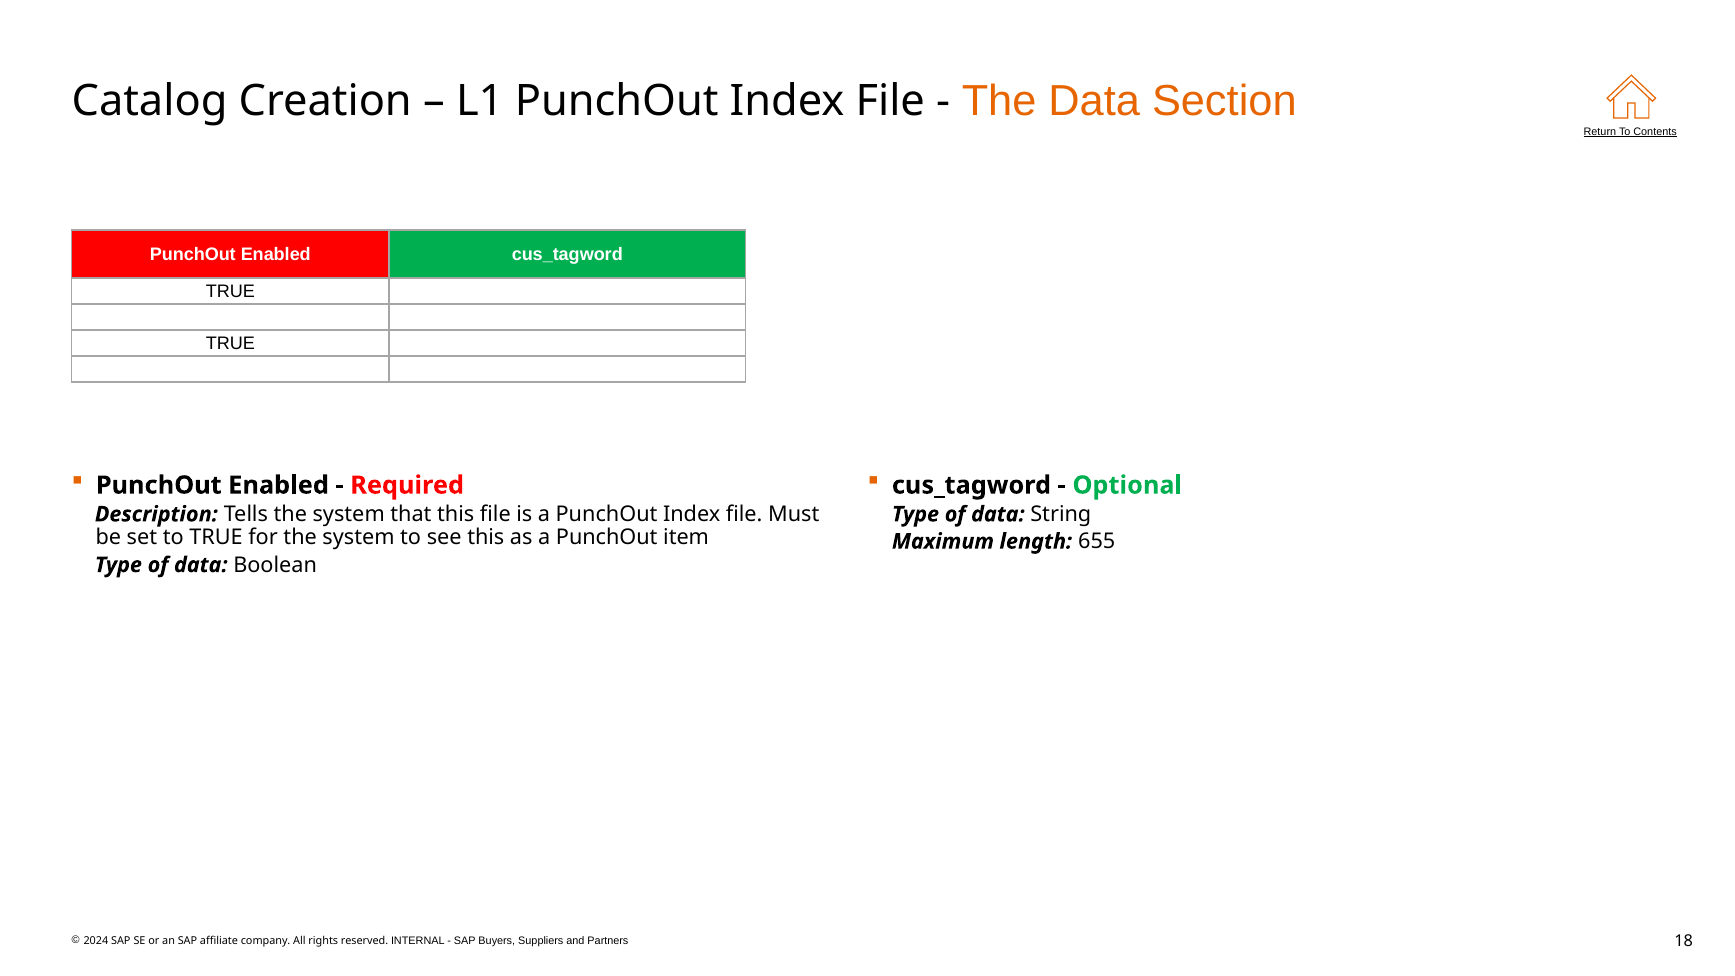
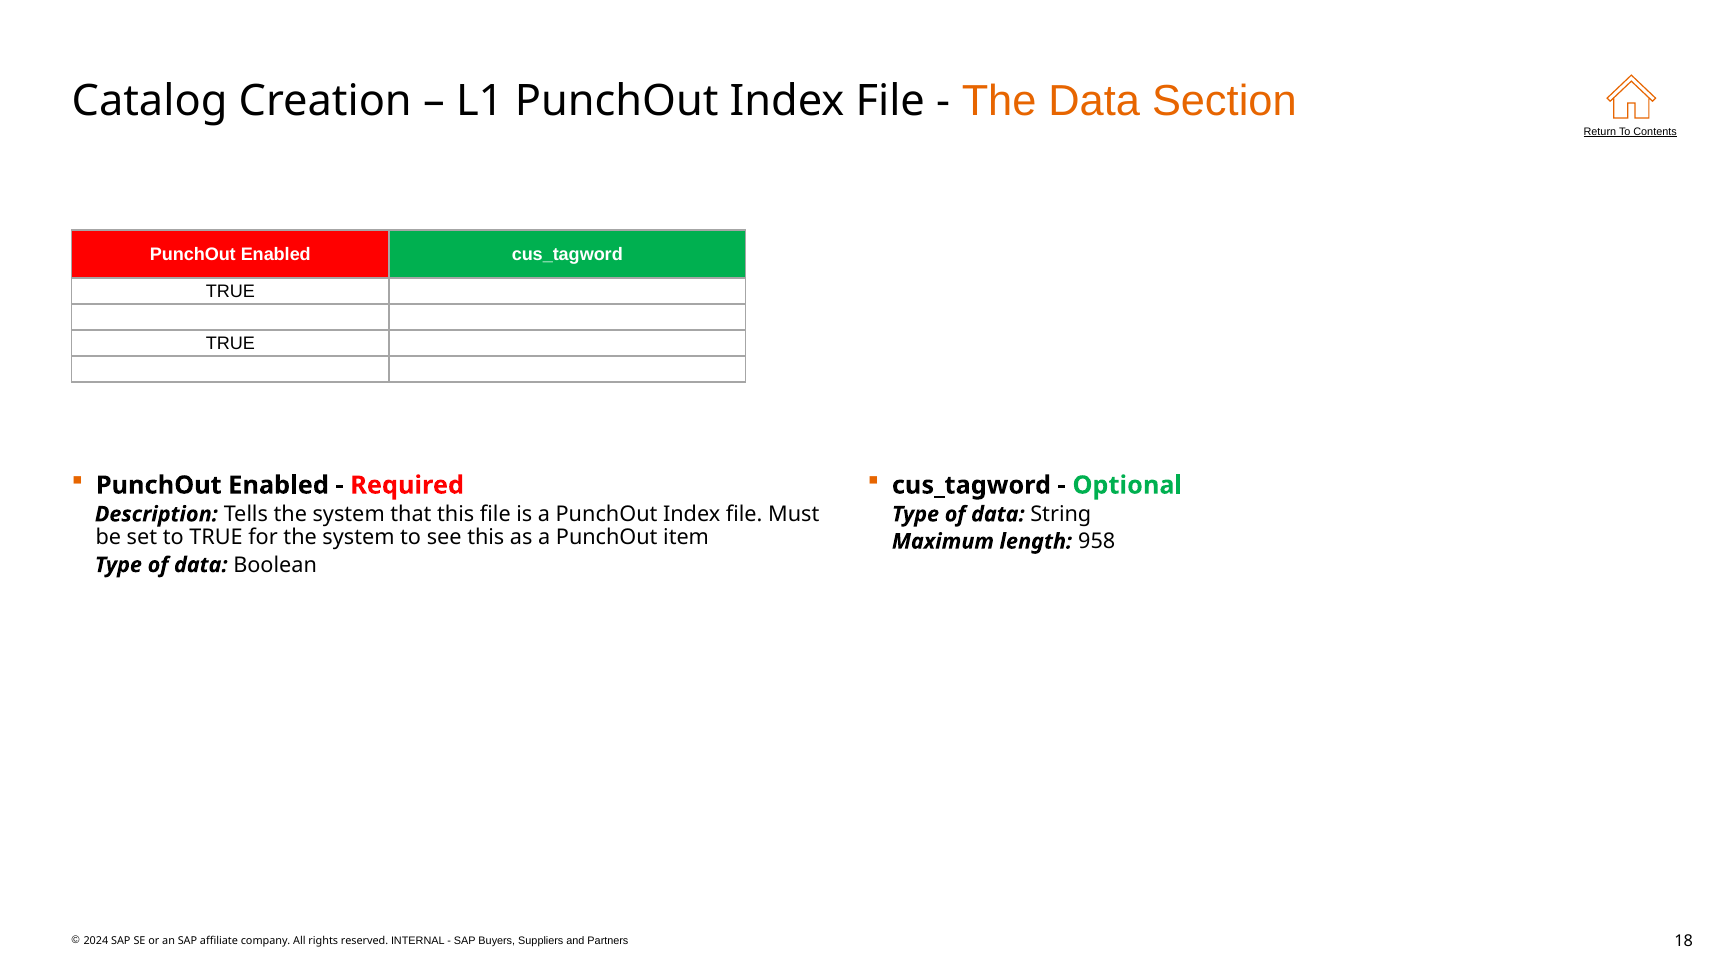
655: 655 -> 958
